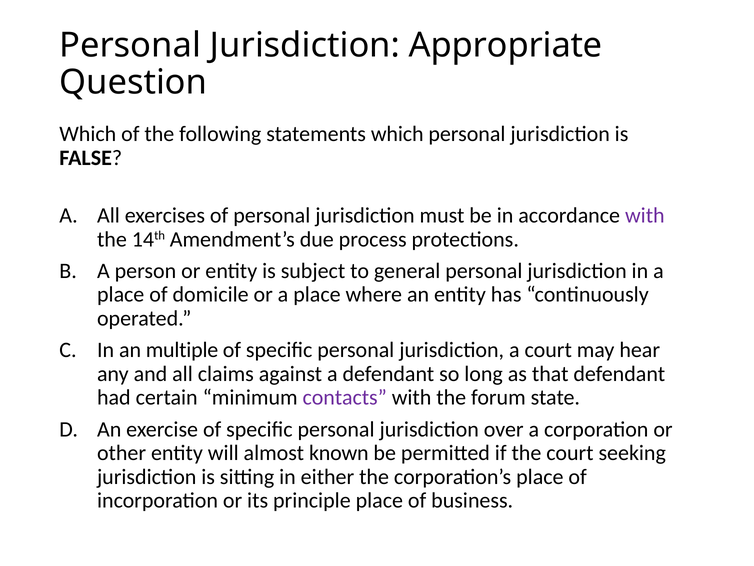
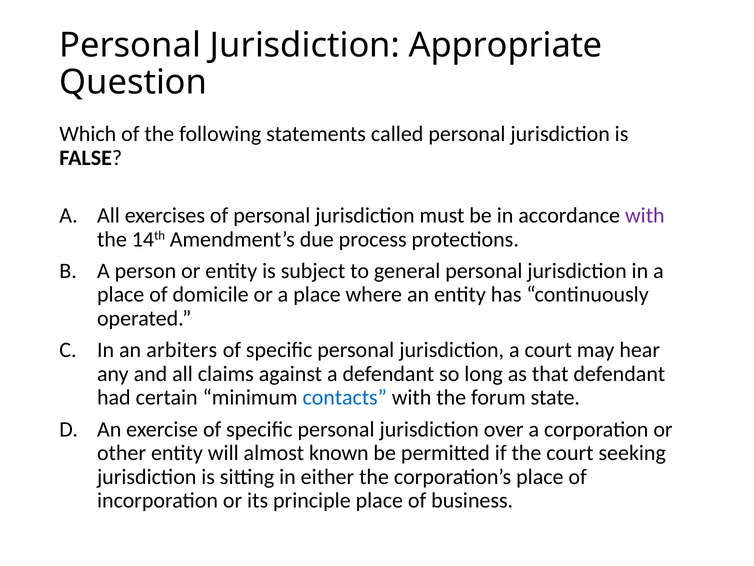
statements which: which -> called
multiple: multiple -> arbiters
contacts colour: purple -> blue
